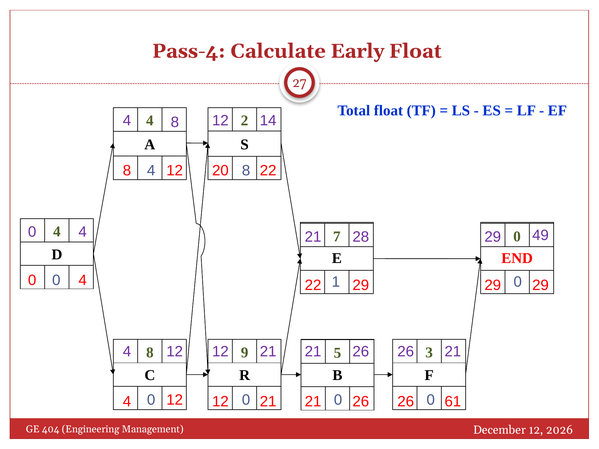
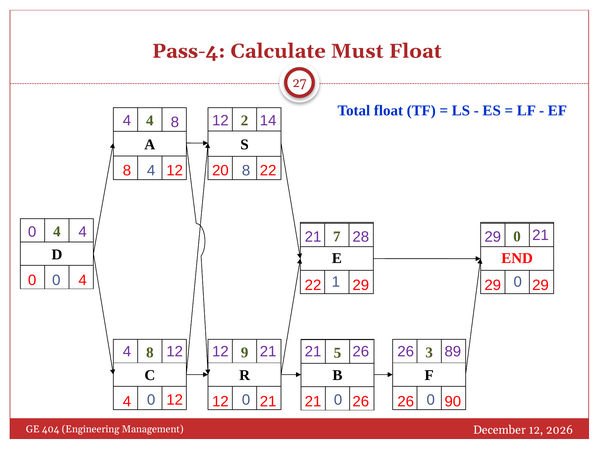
Early: Early -> Must
29 49: 49 -> 21
26 21: 21 -> 89
61: 61 -> 90
